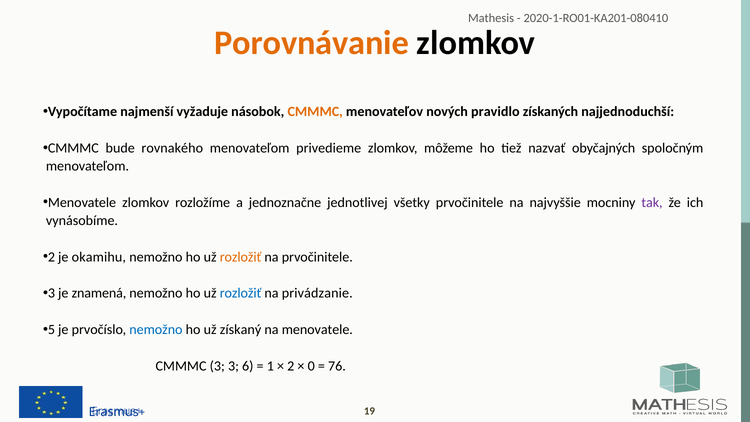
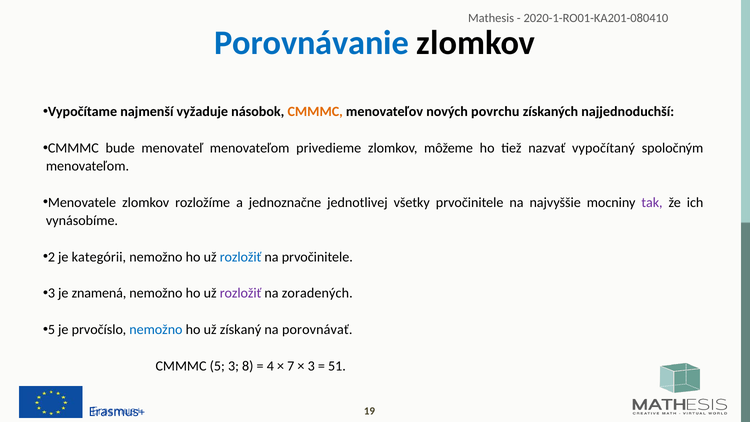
Porovnávanie colour: orange -> blue
pravidlo: pravidlo -> povrchu
rovnakého: rovnakého -> menovateľ
obyčajných: obyčajných -> vypočítaný
okamihu: okamihu -> kategórii
rozložiť at (241, 257) colour: orange -> blue
rozložiť at (241, 293) colour: blue -> purple
privádzanie: privádzanie -> zoradených
na menovatele: menovatele -> porovnávať
CMMMC 3: 3 -> 5
6: 6 -> 8
1: 1 -> 4
2: 2 -> 7
0 at (311, 366): 0 -> 3
76: 76 -> 51
